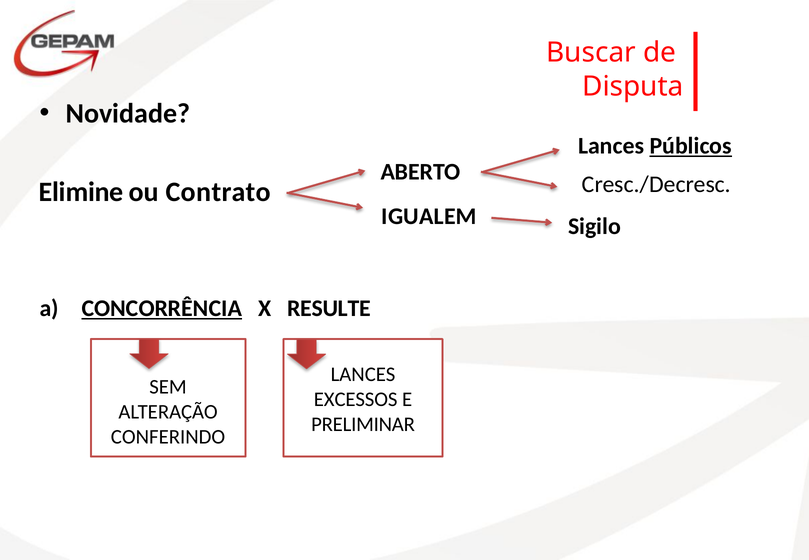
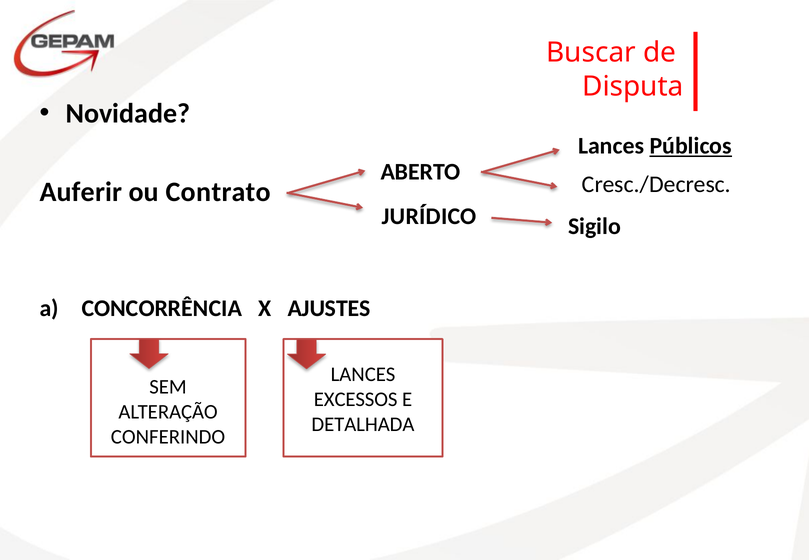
Elimine: Elimine -> Auferir
IGUALEM: IGUALEM -> JURÍDICO
CONCORRÊNCIA underline: present -> none
RESULTE: RESULTE -> AJUSTES
PRELIMINAR: PRELIMINAR -> DETALHADA
